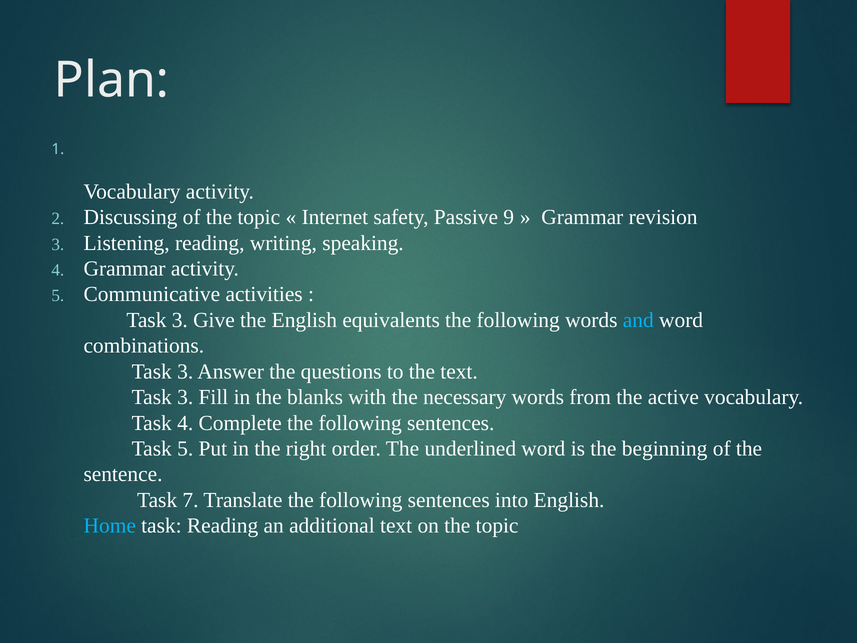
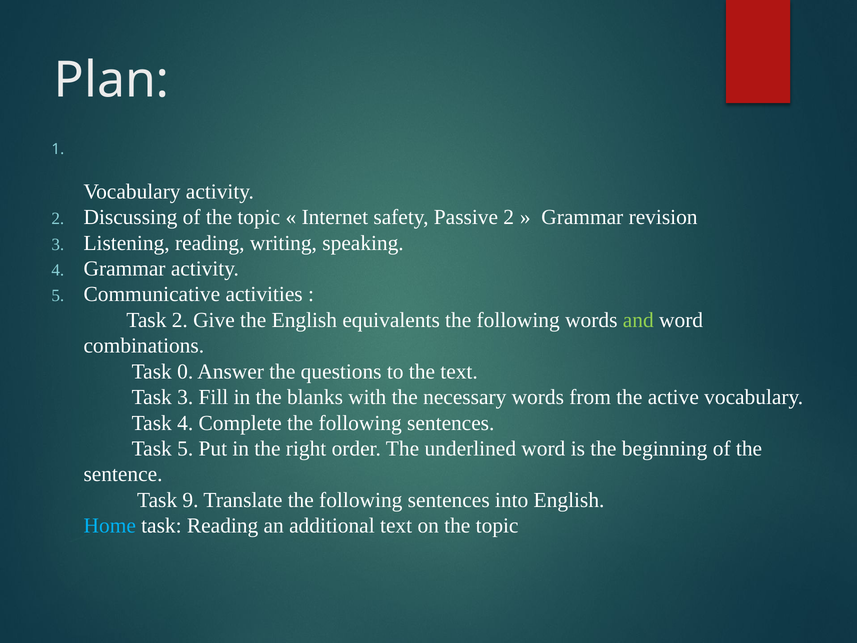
Passive 9: 9 -> 2
3 at (180, 320): 3 -> 2
and colour: light blue -> light green
3 at (185, 371): 3 -> 0
7: 7 -> 9
